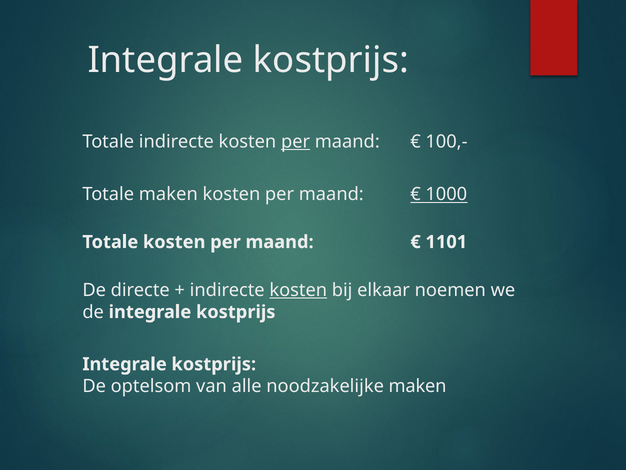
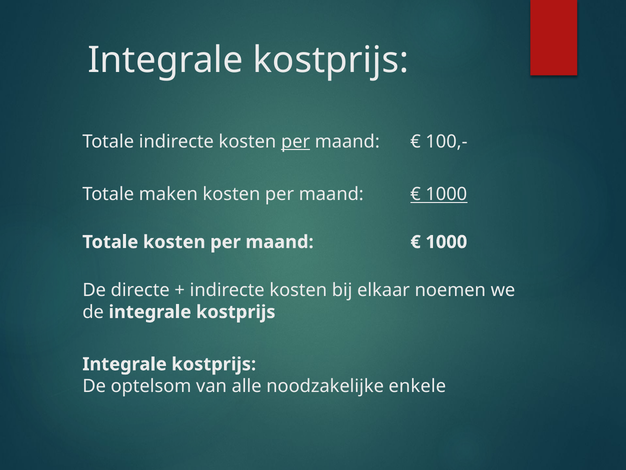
1101 at (446, 242): 1101 -> 1000
kosten at (298, 290) underline: present -> none
noodzakelijke maken: maken -> enkele
